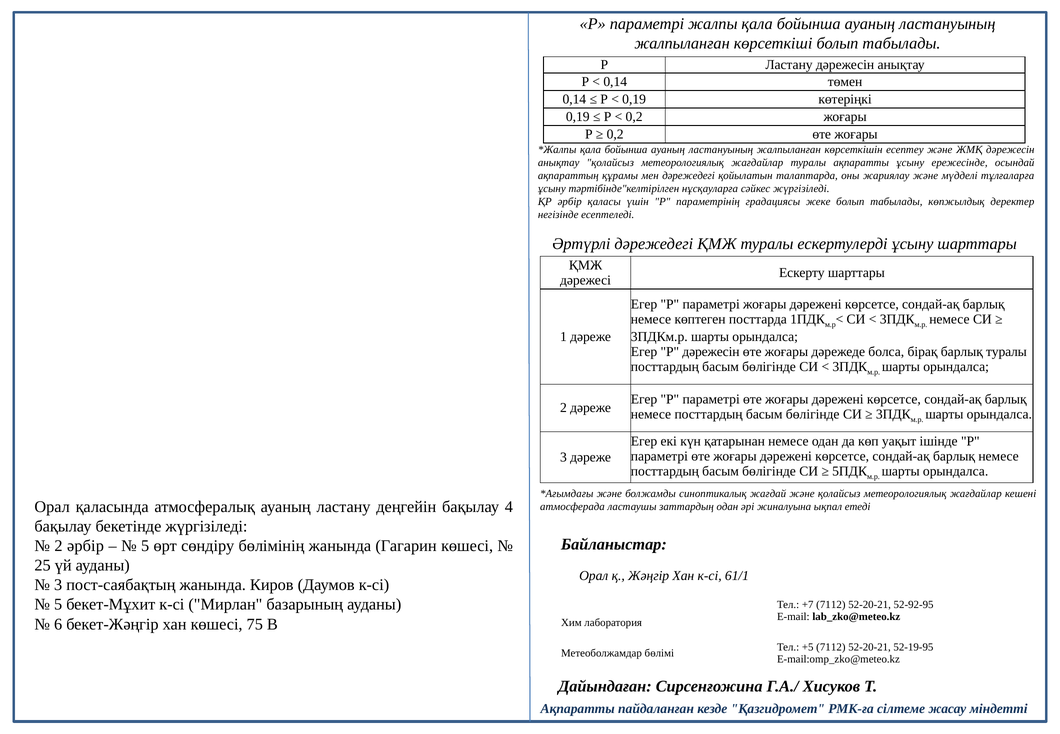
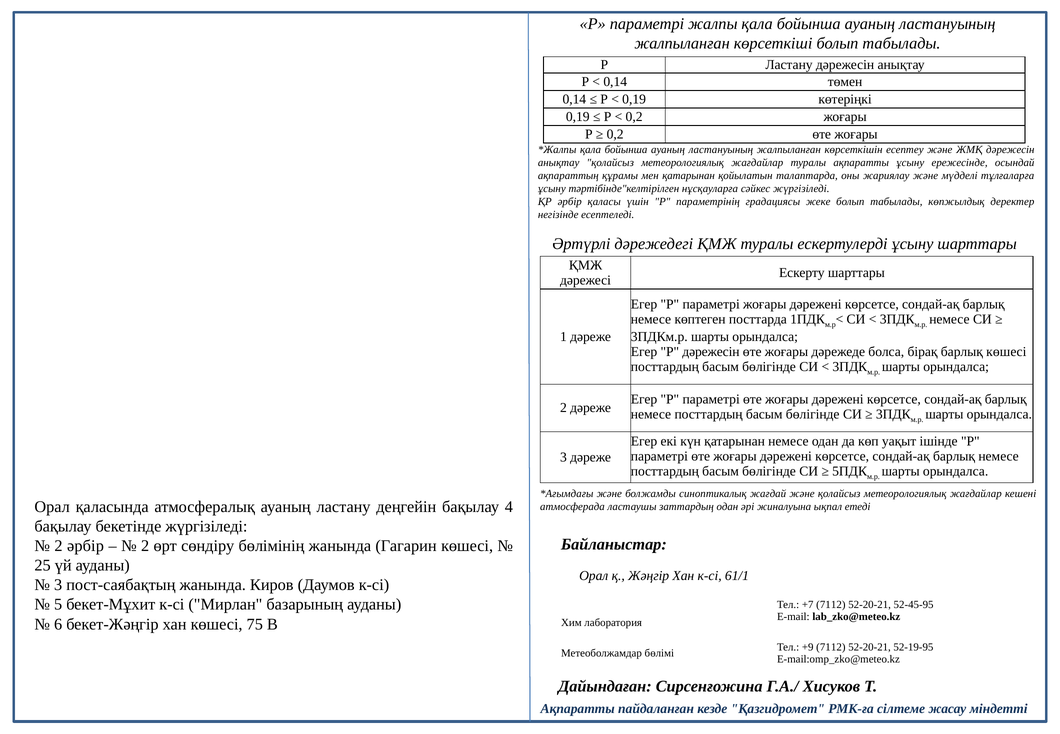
мен дәрежедегі: дәрежедегі -> қатарынан
барлық туралы: туралы -> көшесі
5 at (145, 546): 5 -> 2
52-92-95: 52-92-95 -> 52-45-95
+5: +5 -> +9
